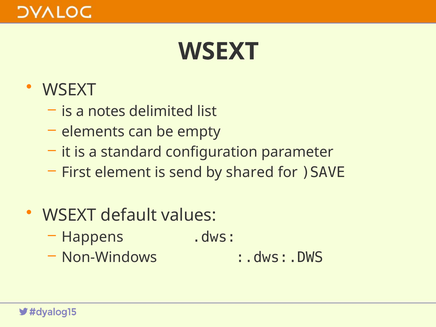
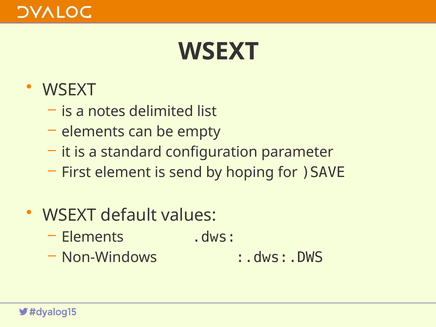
shared: shared -> hoping
Happens at (92, 237): Happens -> Elements
